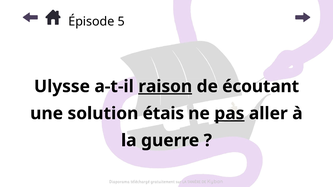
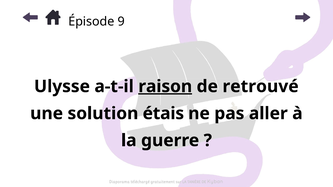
5: 5 -> 9
écoutant: écoutant -> retrouvé
pas underline: present -> none
